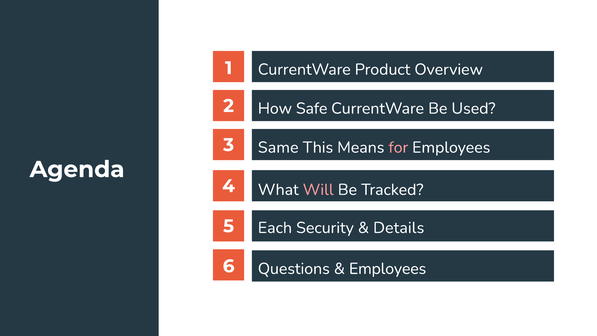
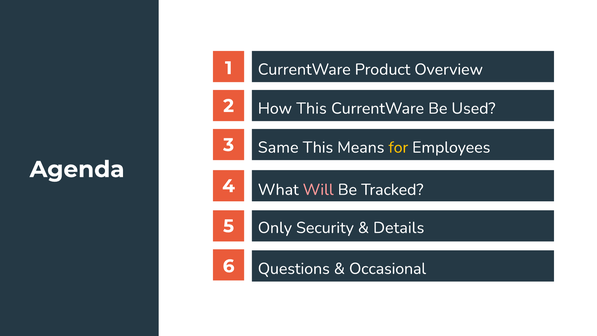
How Safe: Safe -> This
for colour: pink -> yellow
Each: Each -> Only
Employees at (388, 269): Employees -> Occasional
